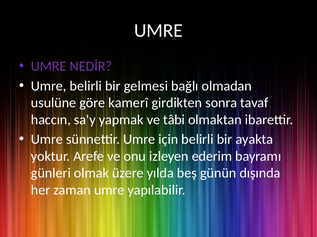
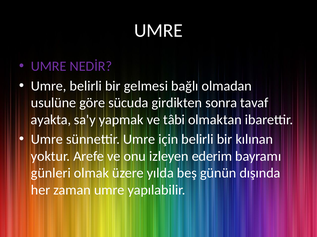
kamerî: kamerî -> sücuda
haccın: haccın -> ayakta
ayakta: ayakta -> kılınan
